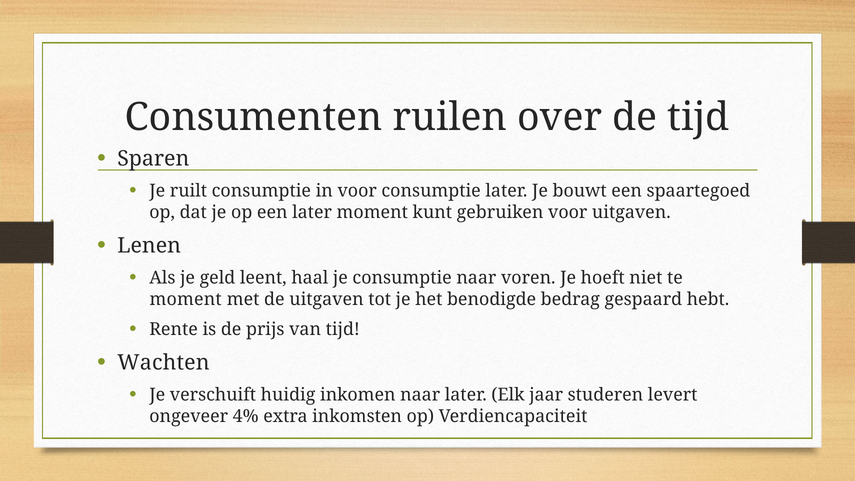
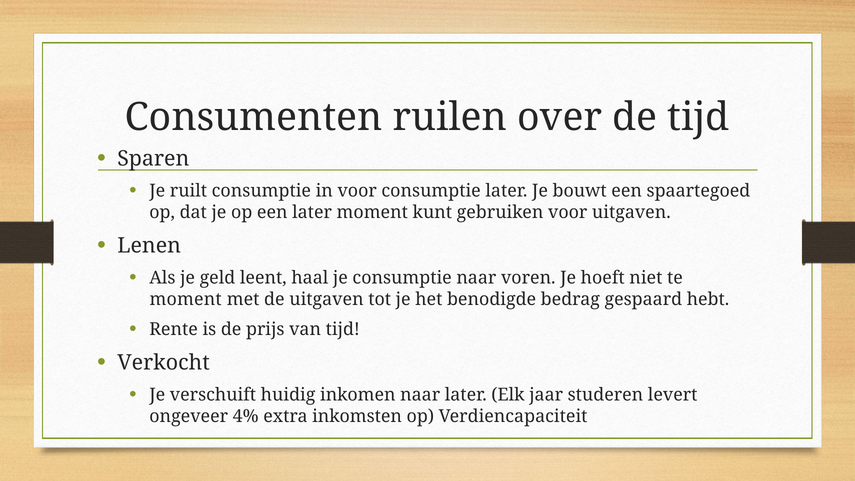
Wachten: Wachten -> Verkocht
